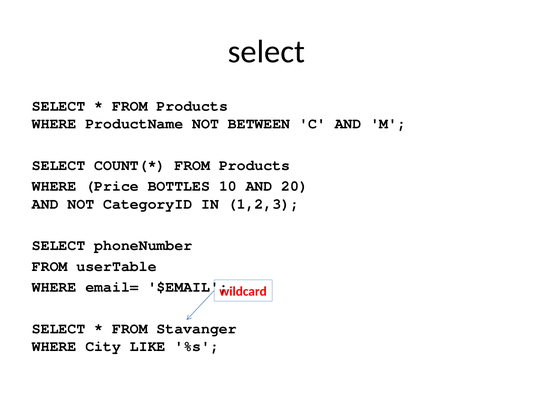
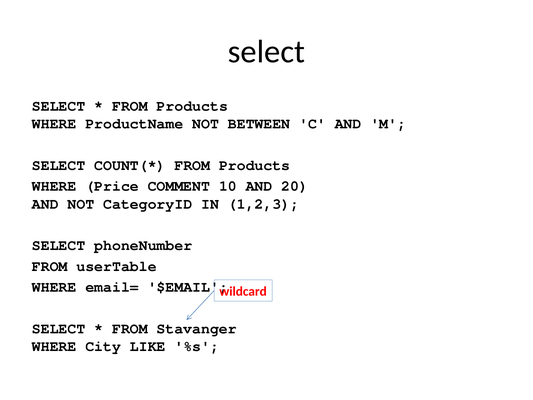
BOTTLES: BOTTLES -> COMMENT
